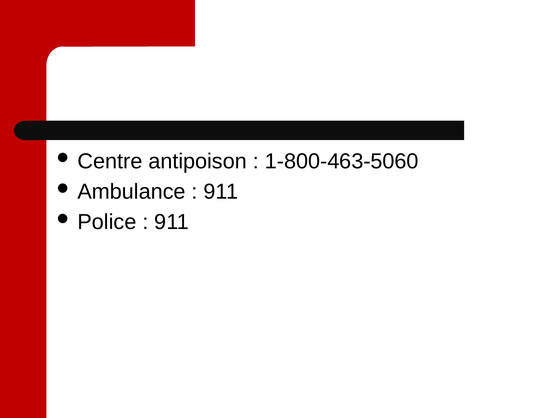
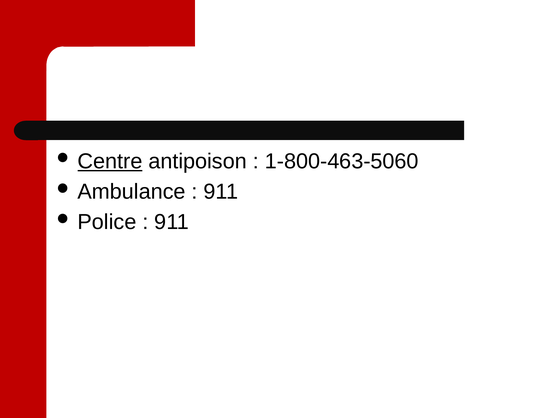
Centre underline: none -> present
